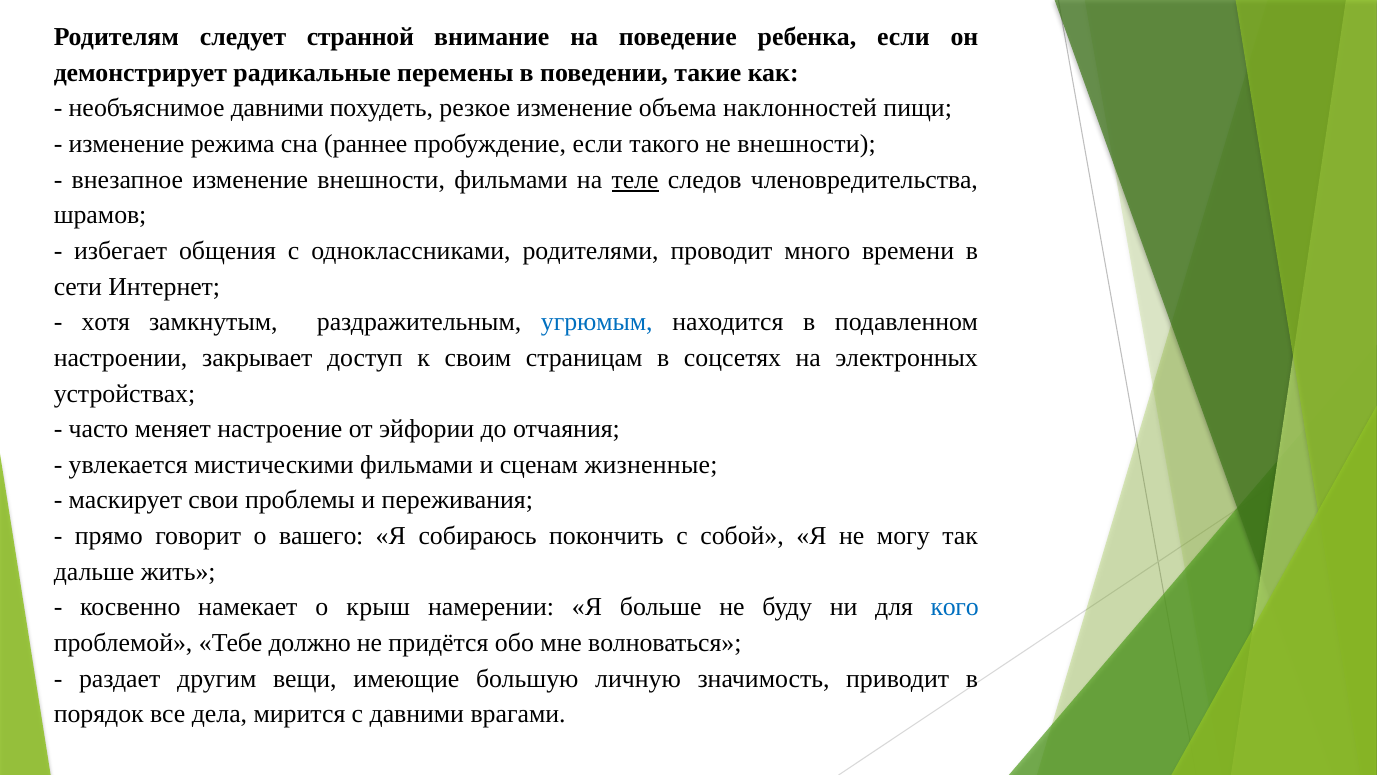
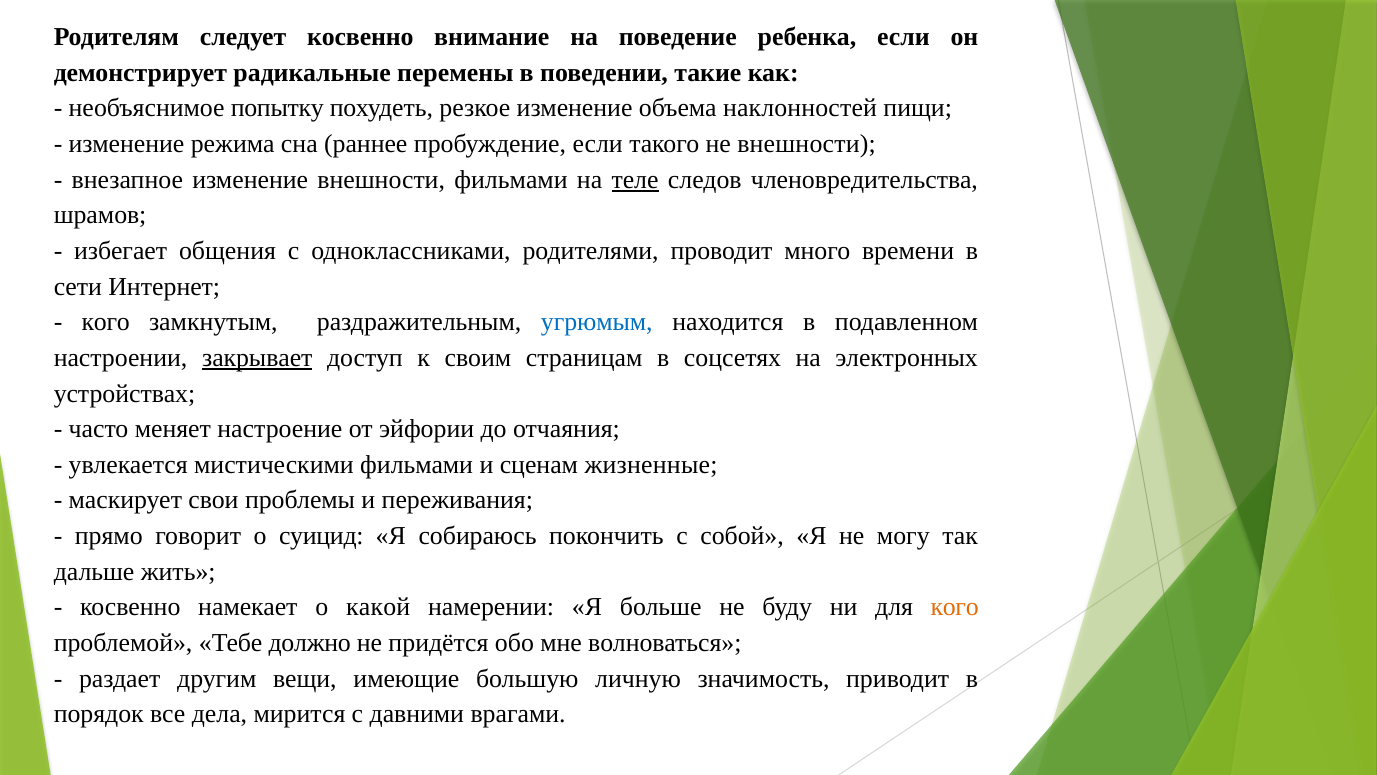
следует странной: странной -> косвенно
необъяснимое давними: давними -> попытку
хотя at (106, 322): хотя -> кого
закрывает underline: none -> present
вашего: вашего -> суицид
крыш: крыш -> какой
кого at (955, 607) colour: blue -> orange
